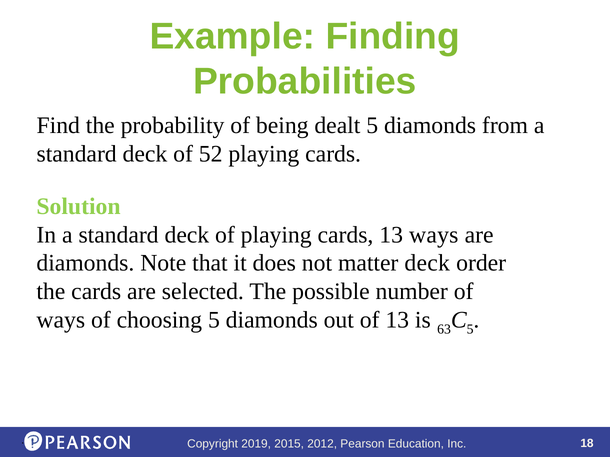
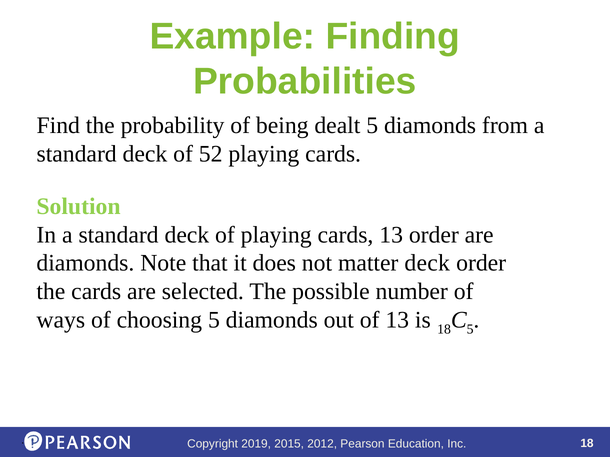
13 ways: ways -> order
is 63: 63 -> 18
